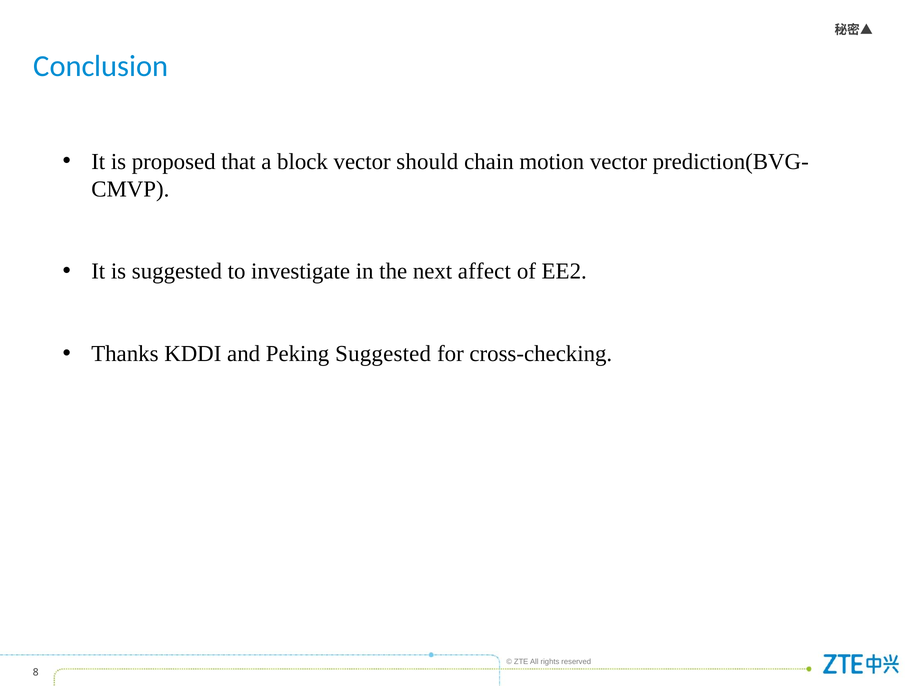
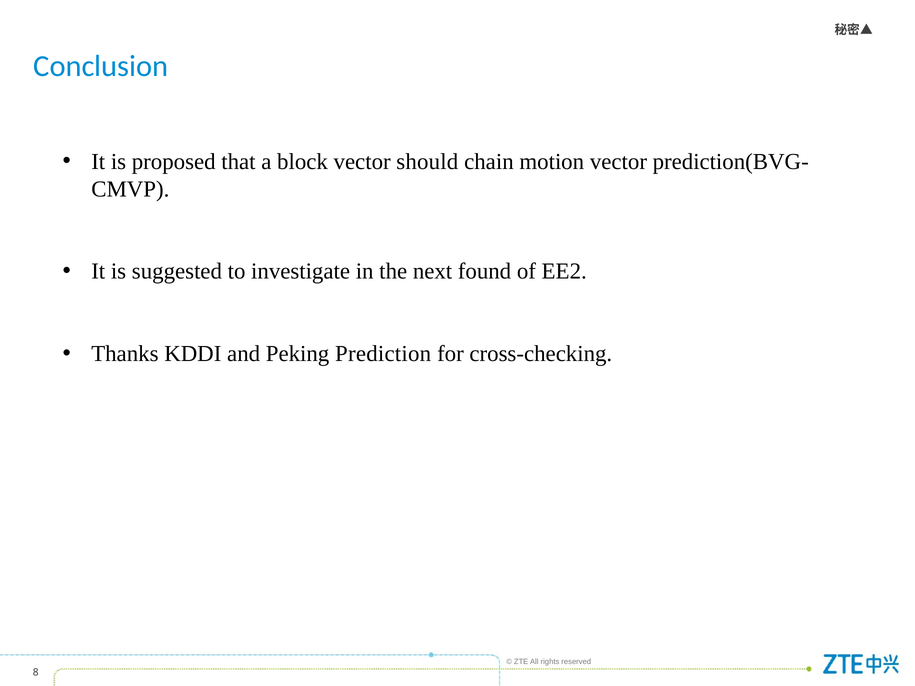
affect: affect -> found
Peking Suggested: Suggested -> Prediction
